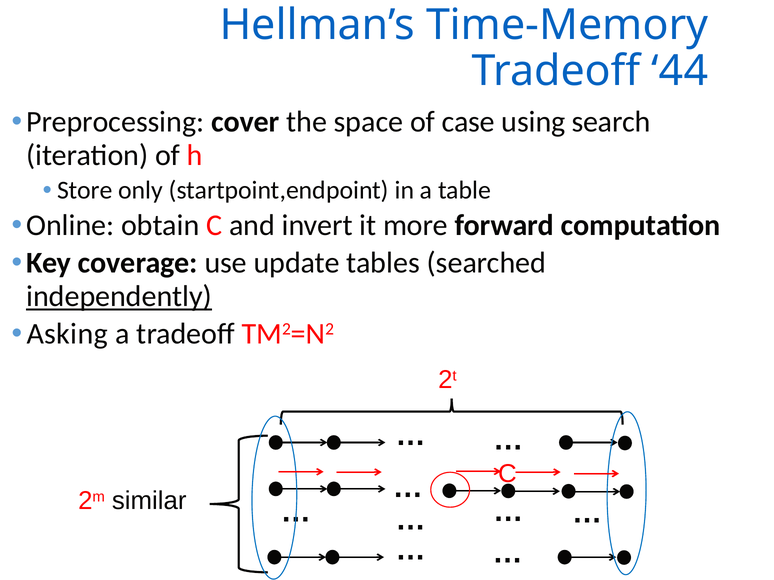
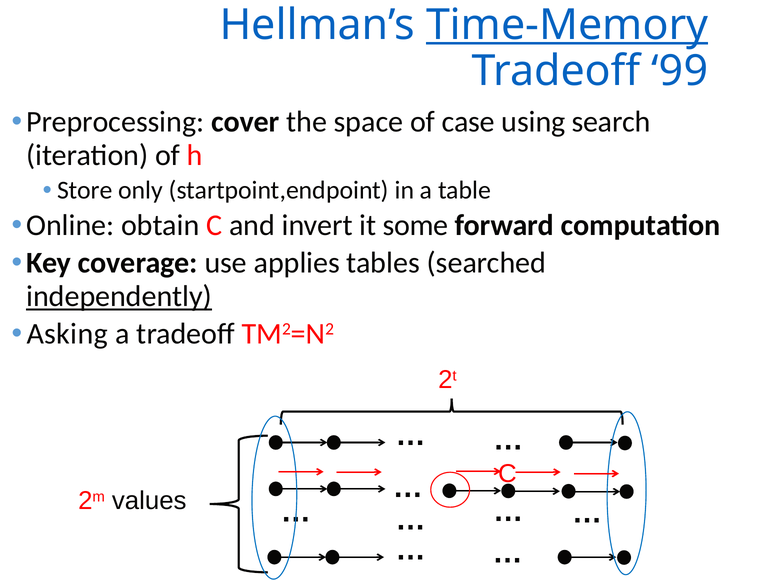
Time-Memory underline: none -> present
44: 44 -> 99
more: more -> some
update: update -> applies
similar: similar -> values
